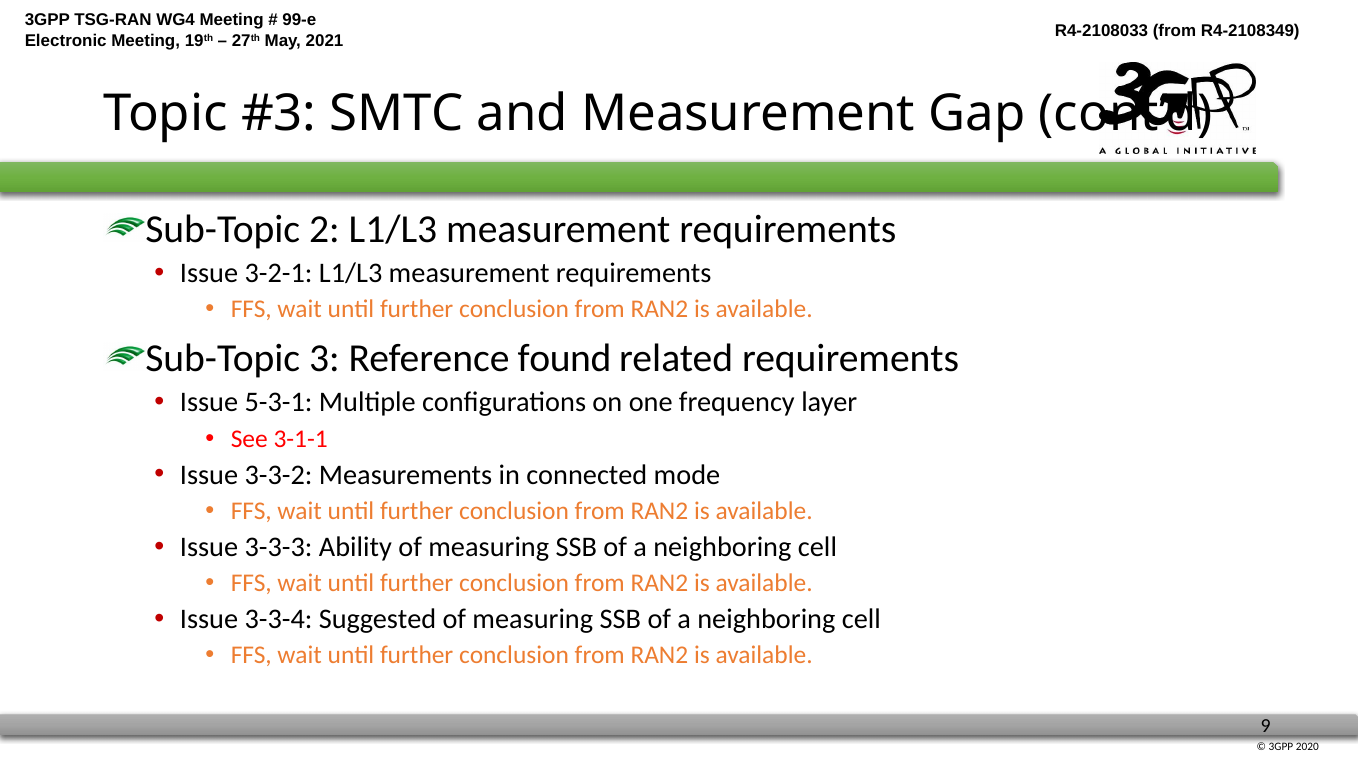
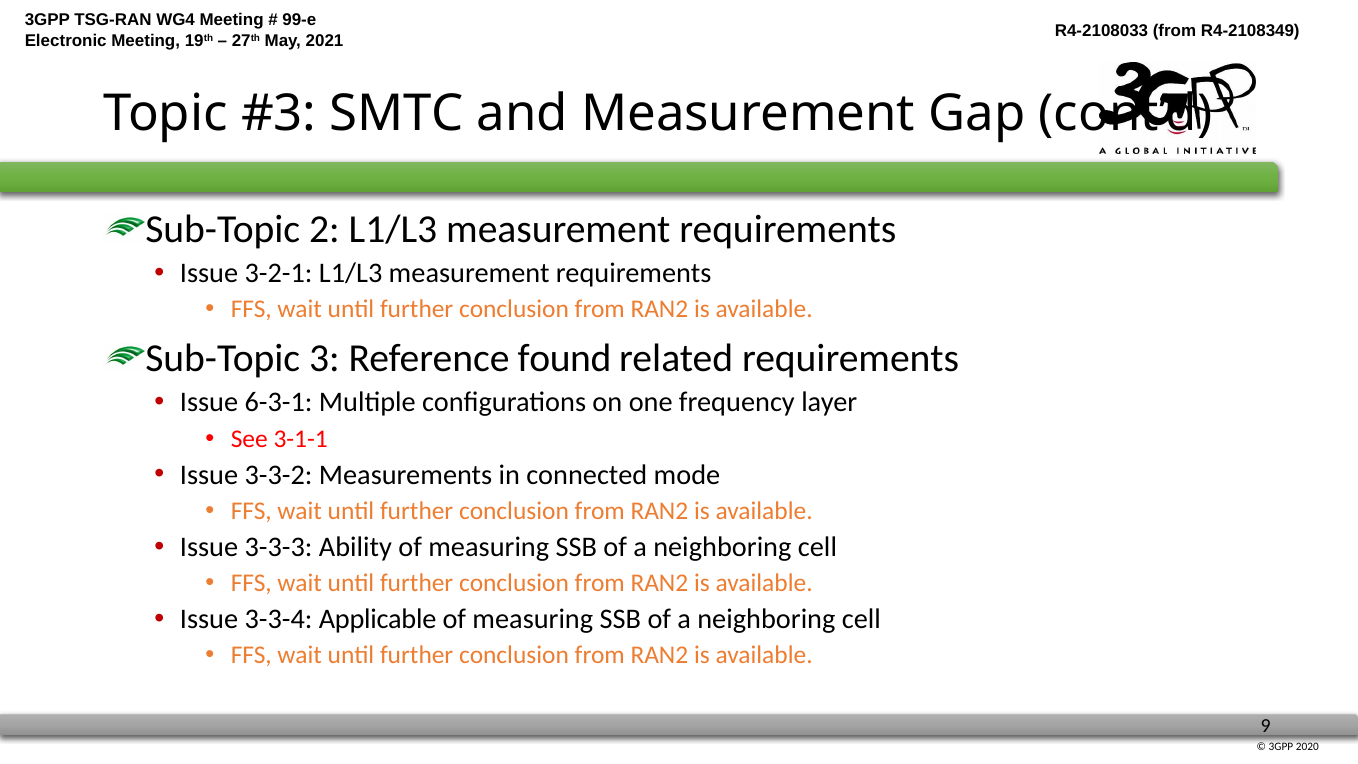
5-3-1: 5-3-1 -> 6-3-1
Suggested: Suggested -> Applicable
